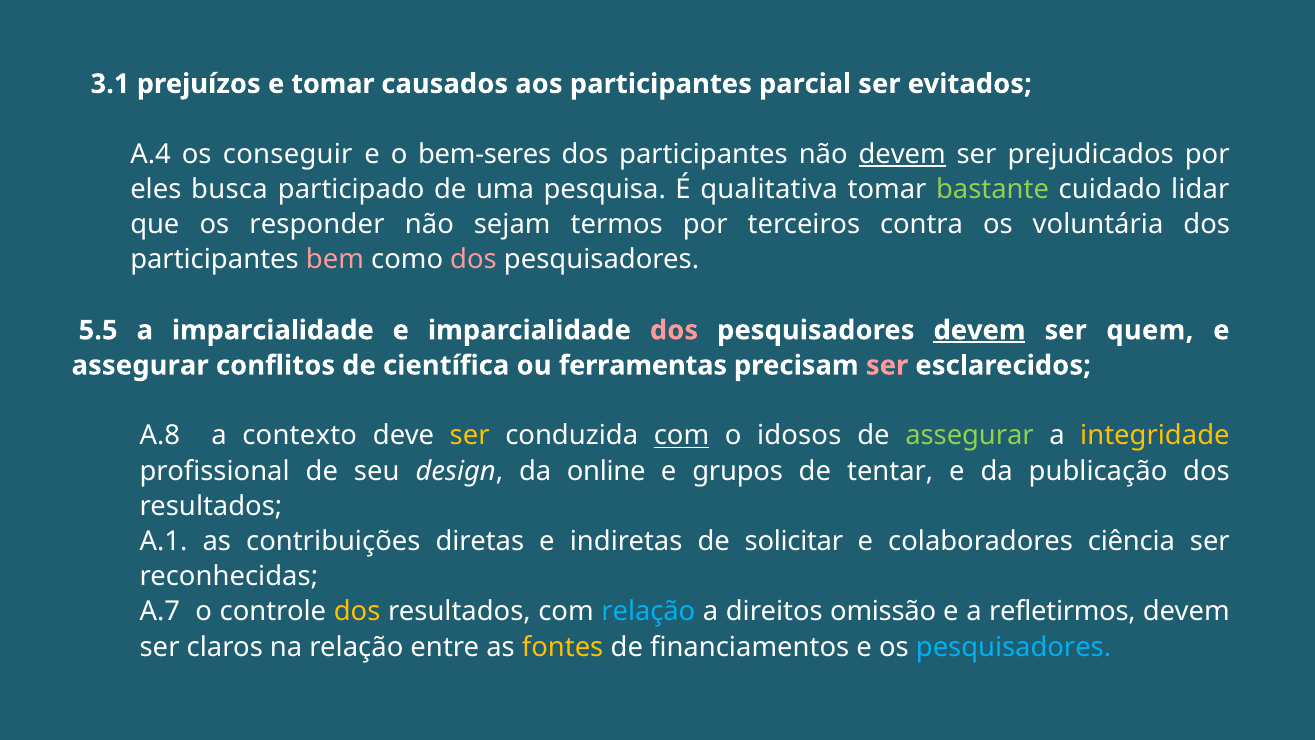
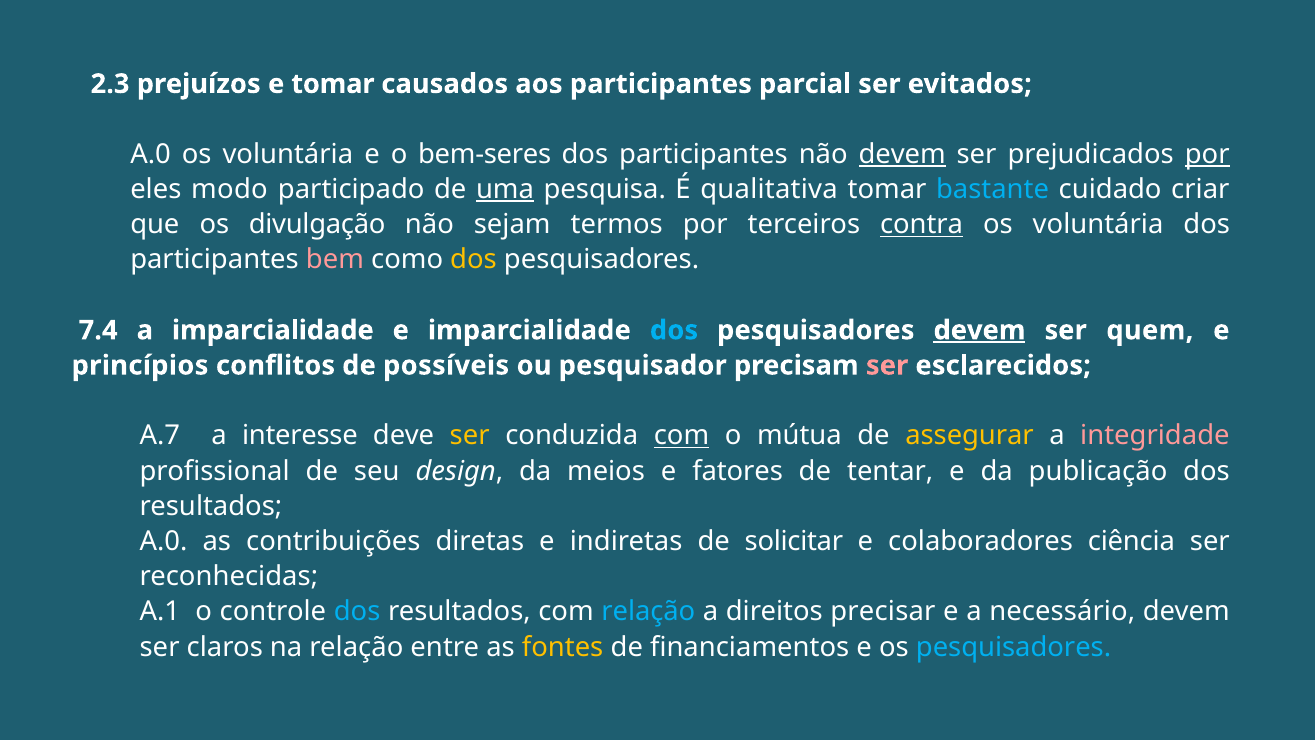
3.1: 3.1 -> 2.3
A.4 at (151, 154): A.4 -> A.0
conseguir at (288, 154): conseguir -> voluntária
por at (1207, 154) underline: none -> present
busca: busca -> modo
uma underline: none -> present
bastante colour: light green -> light blue
lidar: lidar -> criar
responder: responder -> divulgação
contra underline: none -> present
dos at (474, 260) colour: pink -> yellow
5.5: 5.5 -> 7.4
dos at (674, 330) colour: pink -> light blue
assegurar at (140, 365): assegurar -> princípios
científica: científica -> possíveis
ferramentas: ferramentas -> pesquisador
A.8: A.8 -> A.7
contexto: contexto -> interesse
idosos: idosos -> mútua
assegurar at (970, 436) colour: light green -> yellow
integridade colour: yellow -> pink
online: online -> meios
grupos: grupos -> fatores
A.1 at (164, 541): A.1 -> A.0
A.7: A.7 -> A.1
dos at (357, 612) colour: yellow -> light blue
omissão: omissão -> precisar
refletirmos: refletirmos -> necessário
